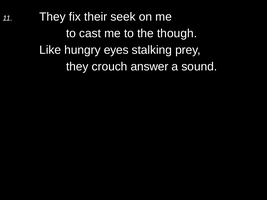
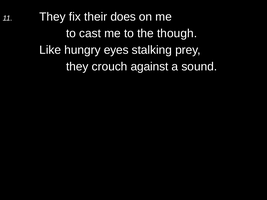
seek: seek -> does
answer: answer -> against
